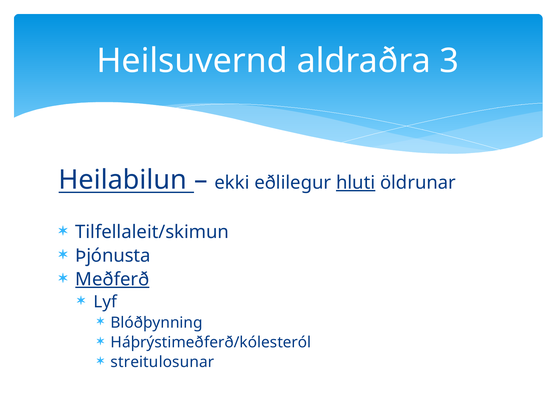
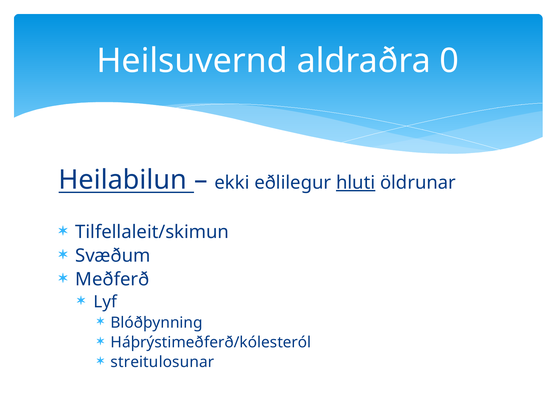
3: 3 -> 0
Þjónusta: Þjónusta -> Svæðum
Meðferð underline: present -> none
